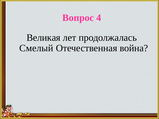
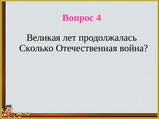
Смелый: Смелый -> Сколько
